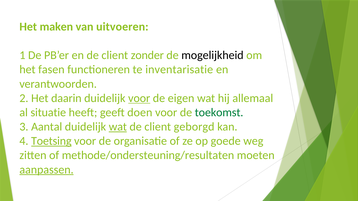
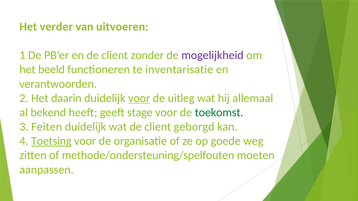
maken: maken -> verder
mogelijkheid colour: black -> purple
fasen: fasen -> beeld
eigen: eigen -> uitleg
situatie: situatie -> bekend
doen: doen -> stage
Aantal: Aantal -> Feiten
wat at (118, 127) underline: present -> none
methode/ondersteuning/resultaten: methode/ondersteuning/resultaten -> methode/ondersteuning/spelfouten
aanpassen underline: present -> none
